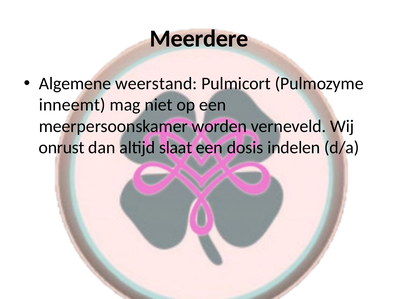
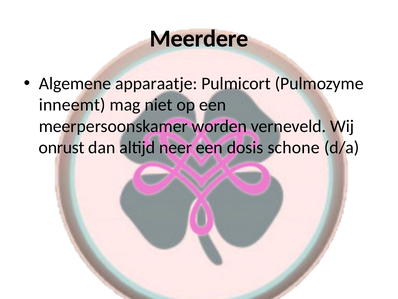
weerstand: weerstand -> apparaatje
slaat: slaat -> neer
indelen: indelen -> schone
